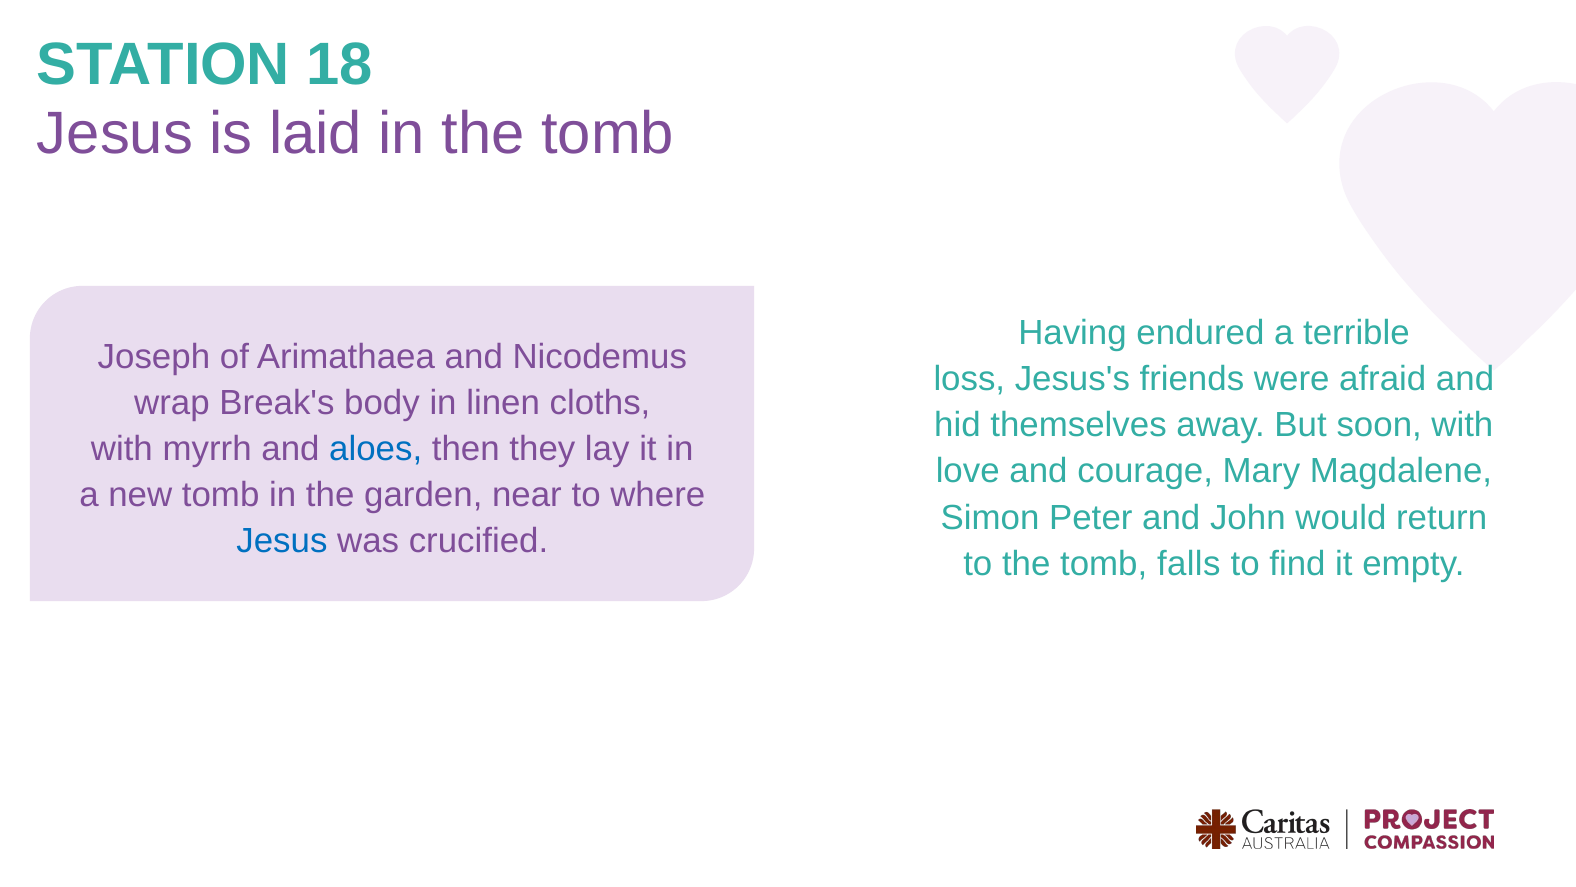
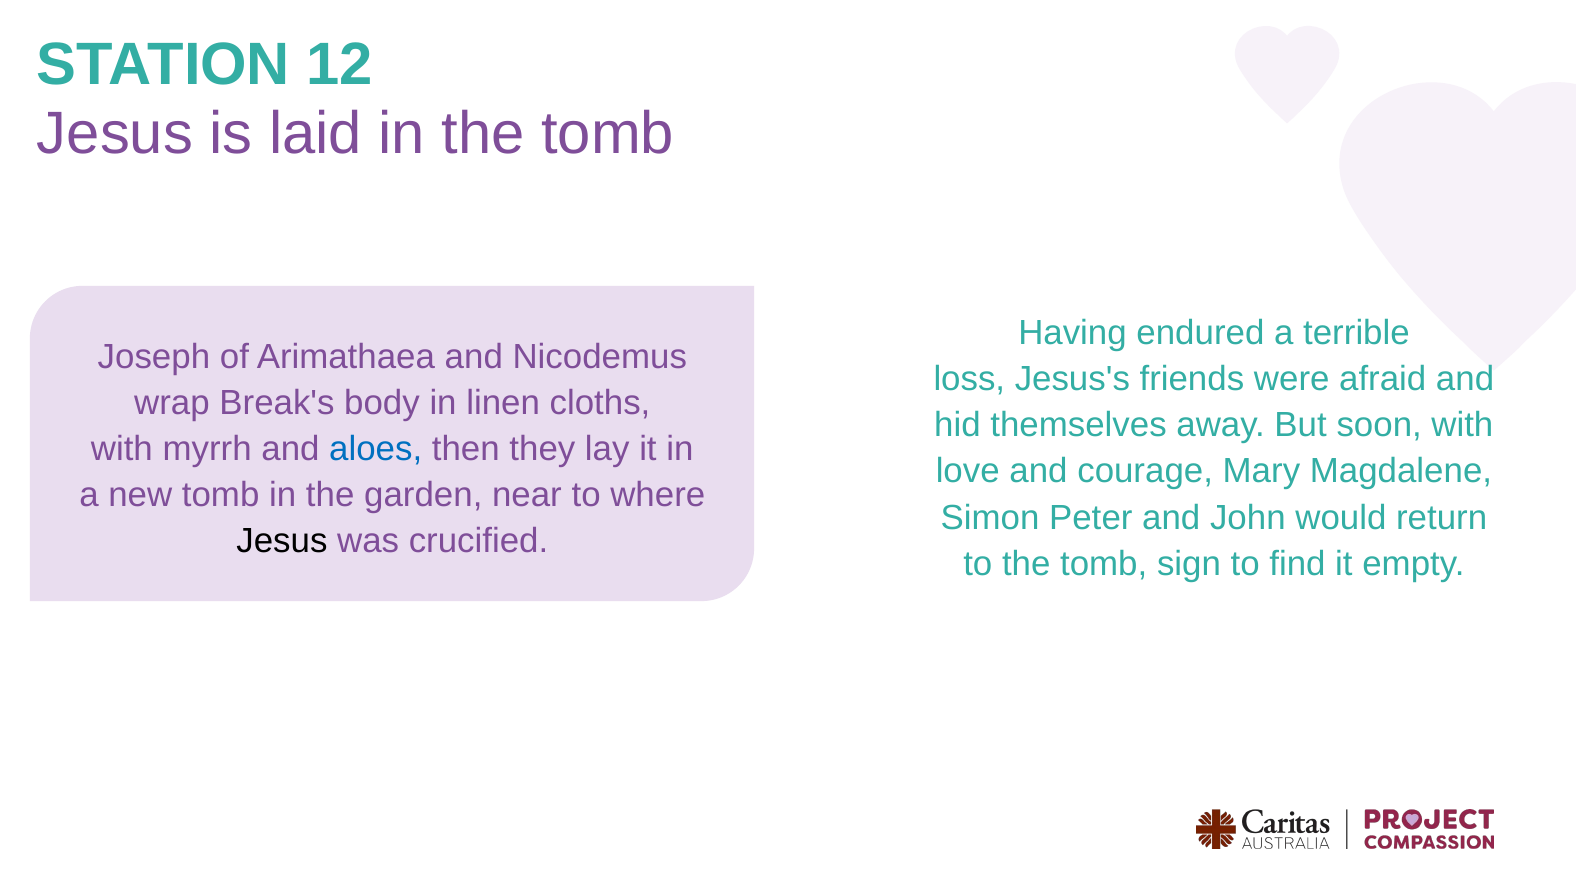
18: 18 -> 12
Jesus at (282, 541) colour: blue -> black
falls: falls -> sign
